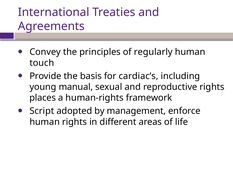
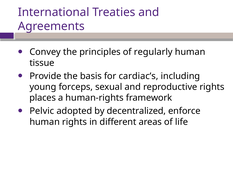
touch: touch -> tissue
manual: manual -> forceps
Script: Script -> Pelvic
management: management -> decentralized
